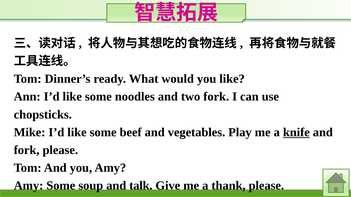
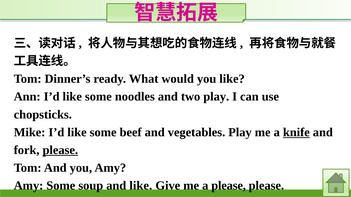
two fork: fork -> play
please at (60, 150) underline: none -> present
and talk: talk -> like
a thank: thank -> please
